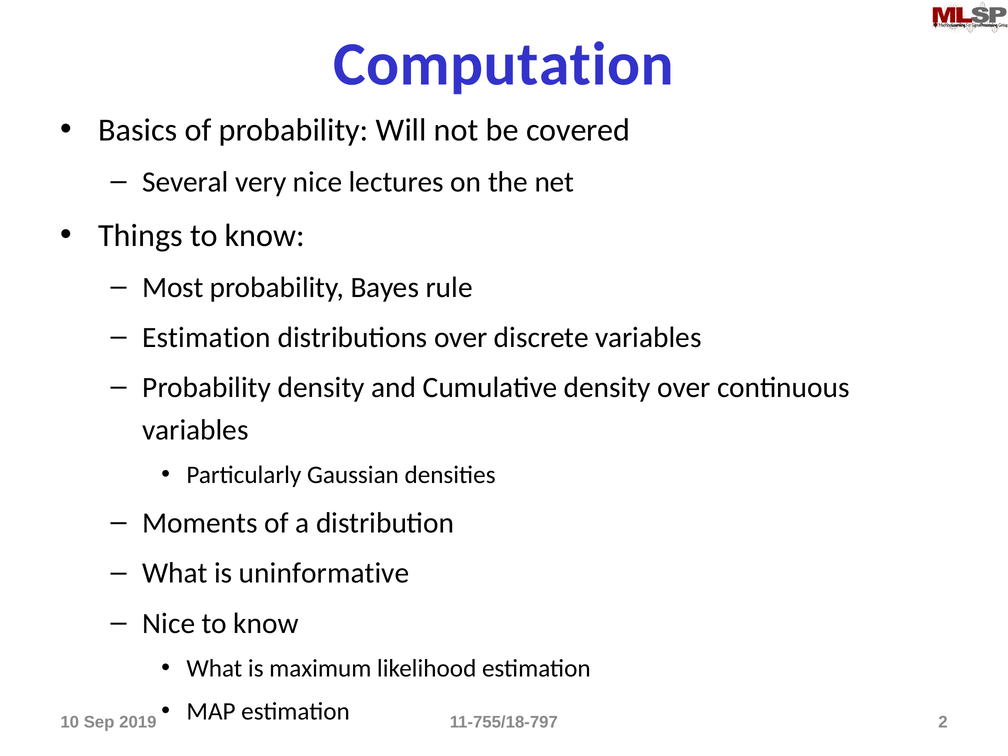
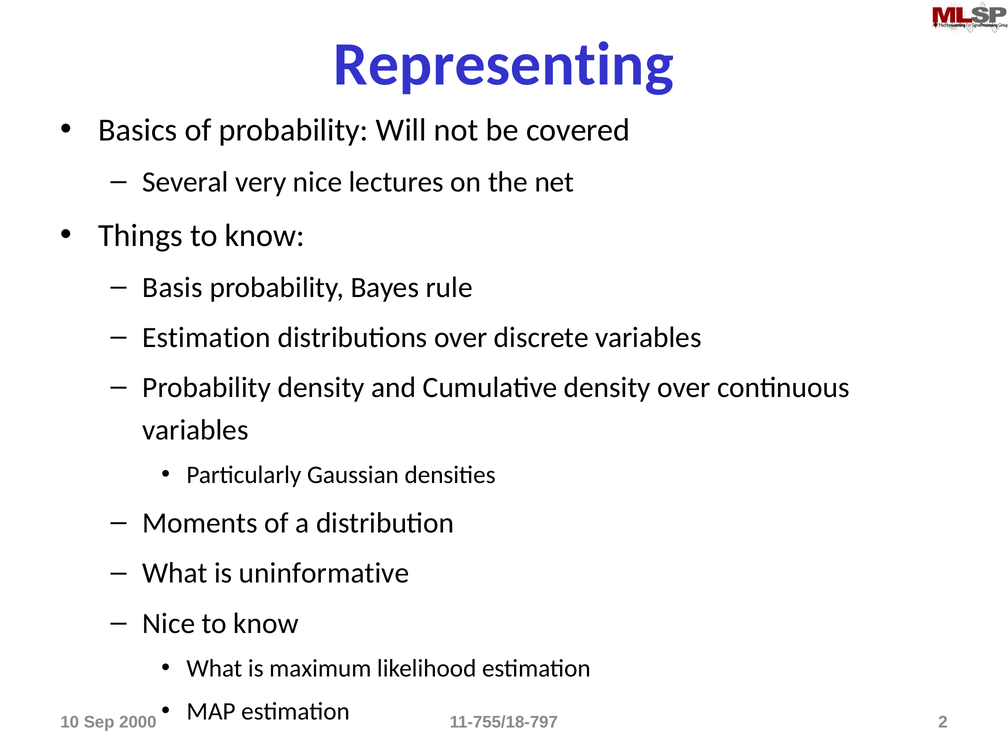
Computation: Computation -> Representing
Most: Most -> Basis
2019: 2019 -> 2000
